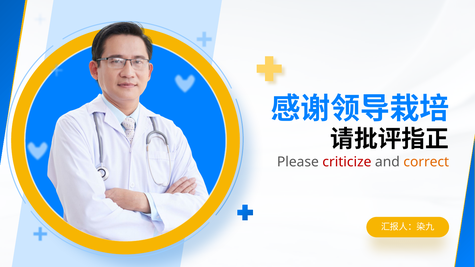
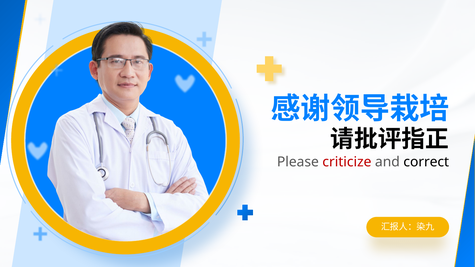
correct colour: orange -> black
